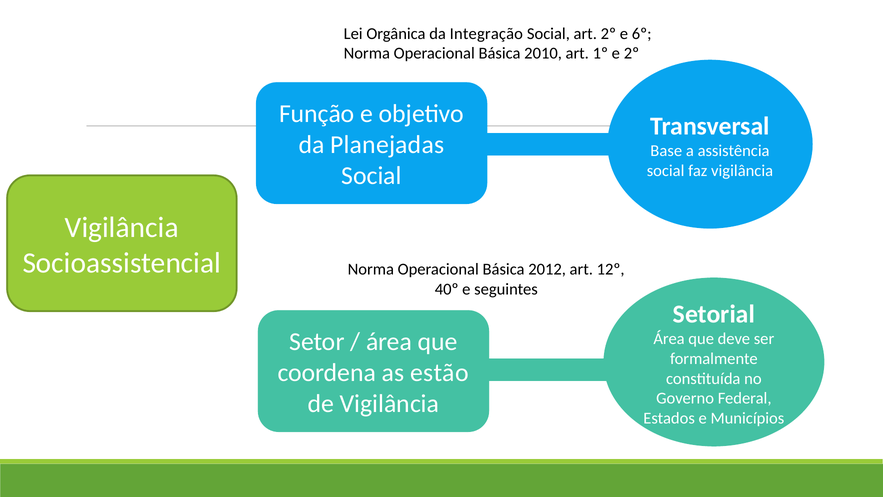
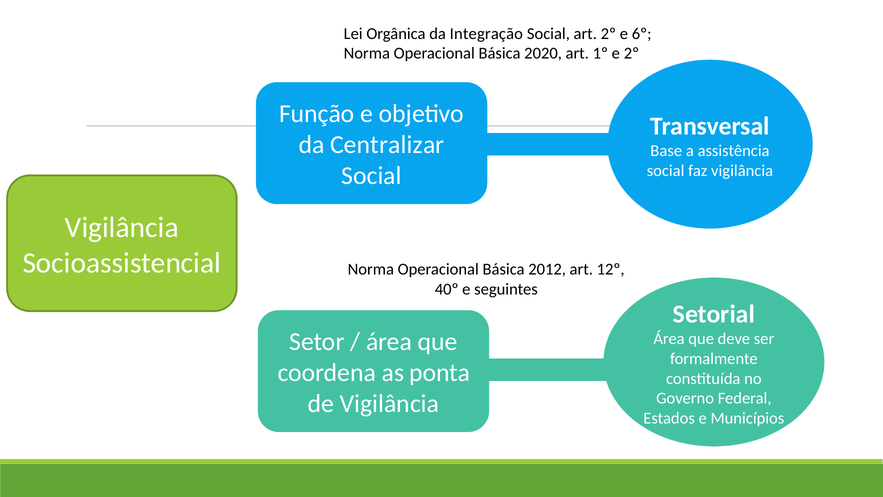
2010: 2010 -> 2020
Planejadas: Planejadas -> Centralizar
estão: estão -> ponta
